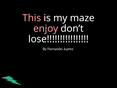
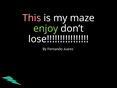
enjoy colour: pink -> light green
